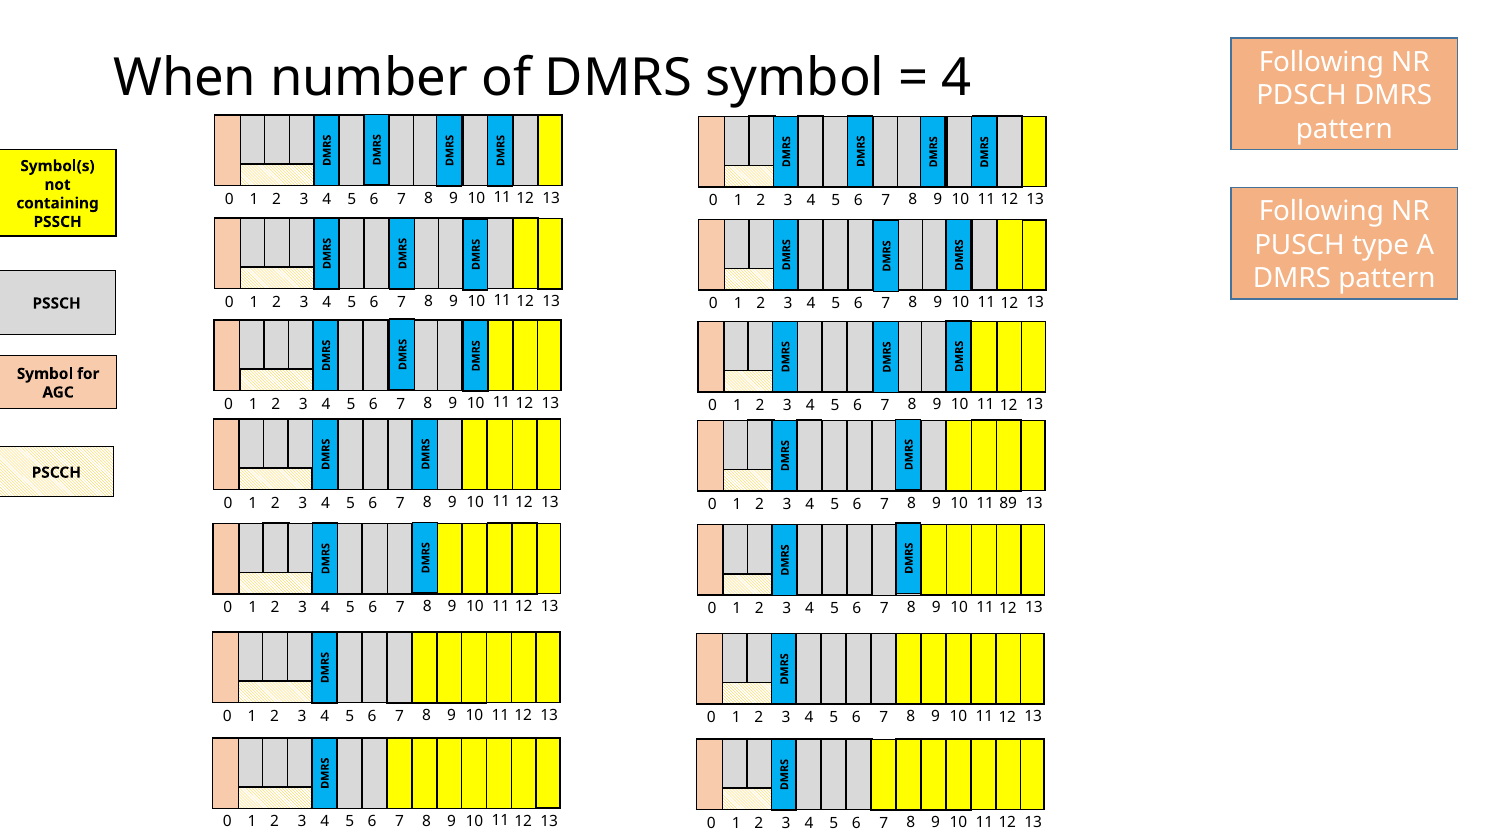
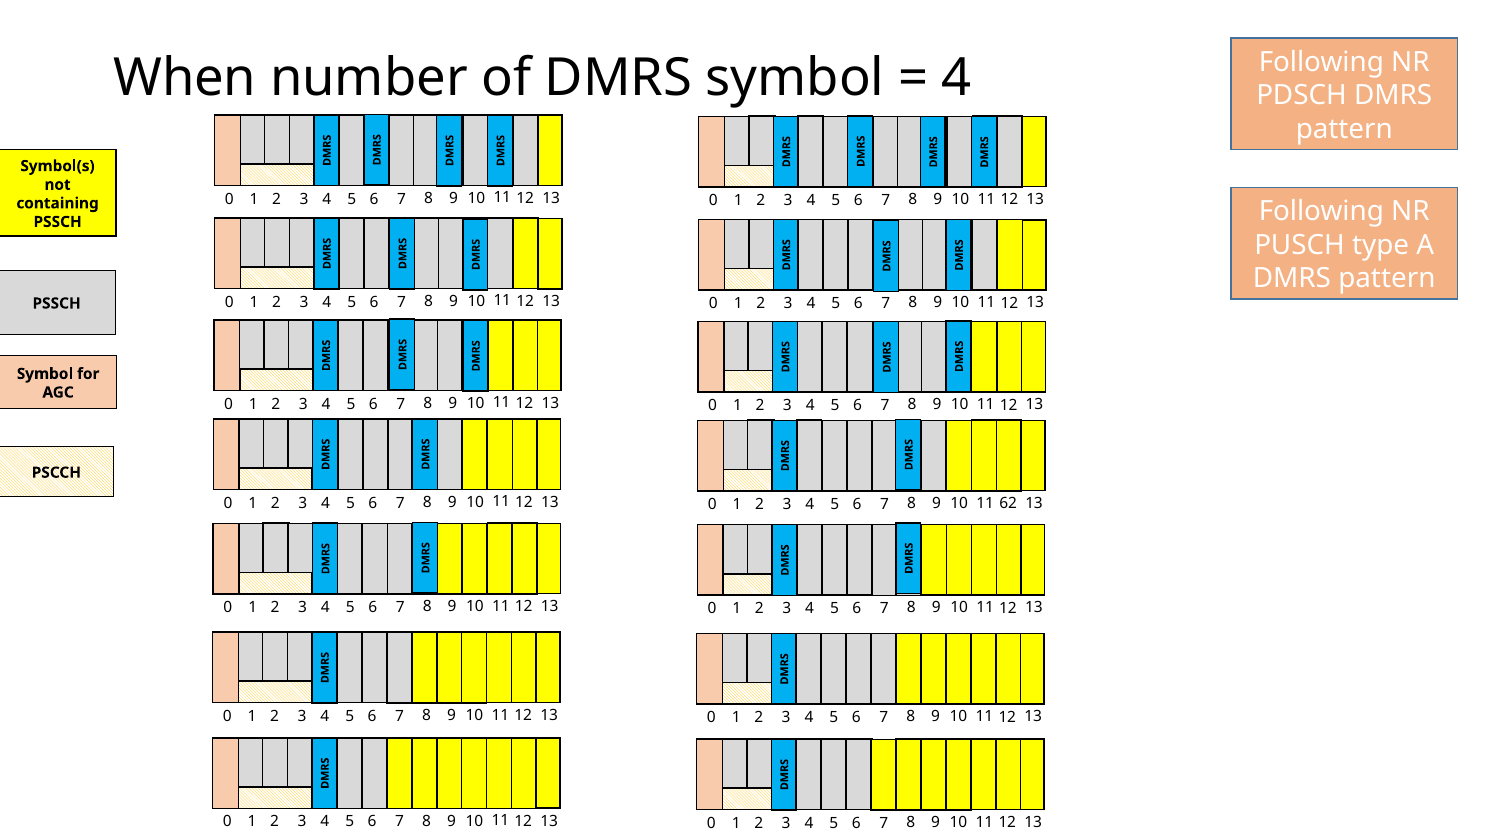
89: 89 -> 62
